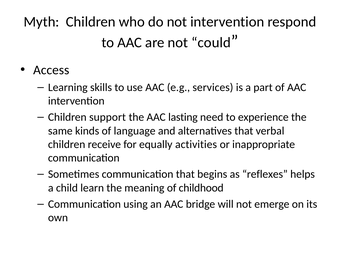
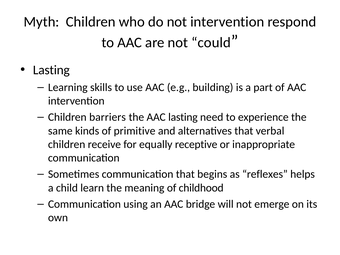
Access at (51, 70): Access -> Lasting
services: services -> building
support: support -> barriers
language: language -> primitive
activities: activities -> receptive
